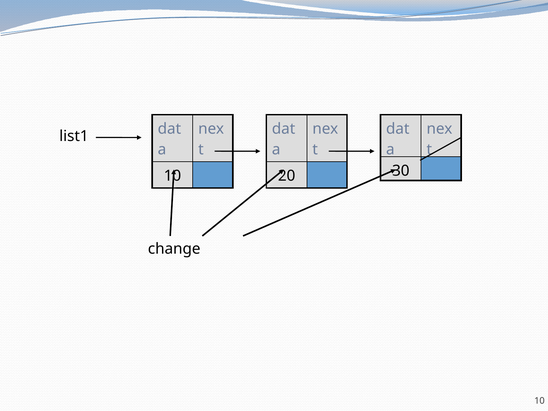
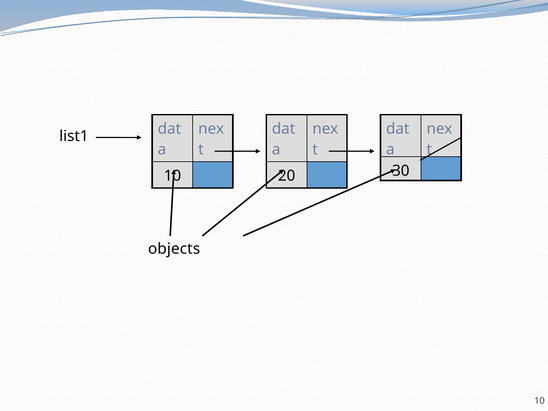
change: change -> objects
